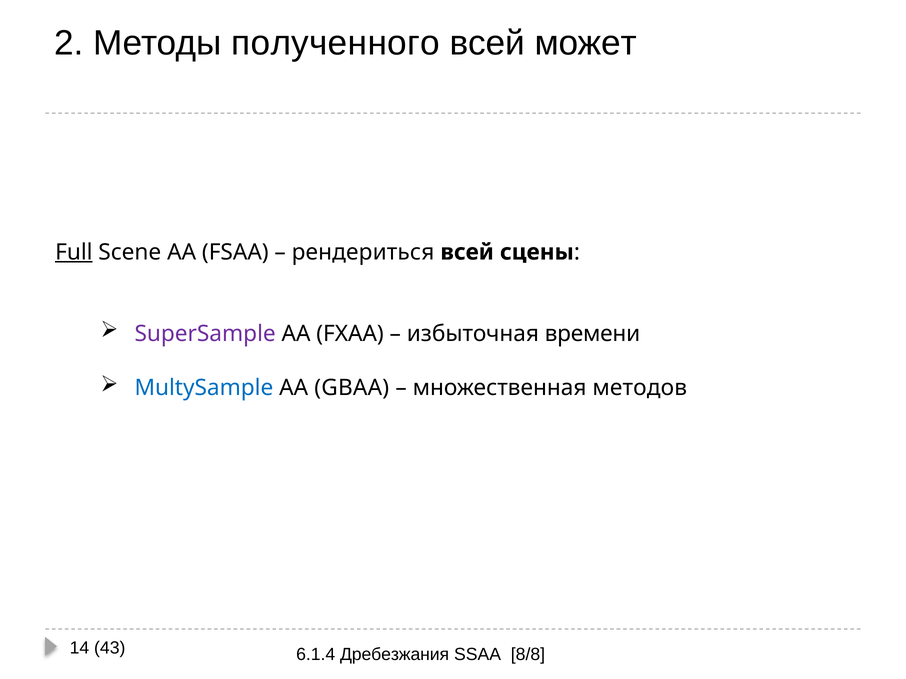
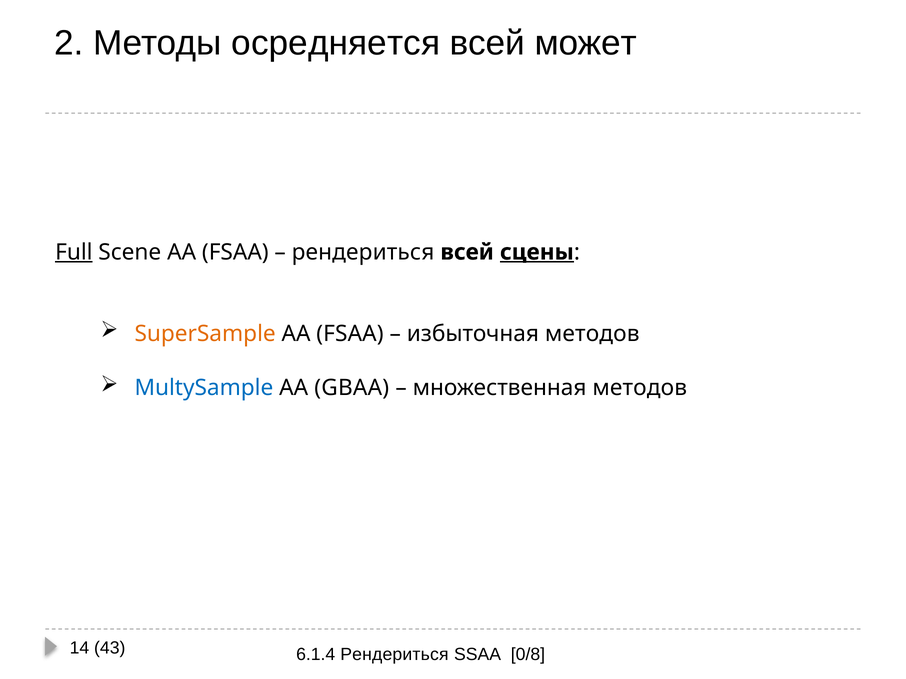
полученного: полученного -> осредняется
сцены underline: none -> present
SuperSample colour: purple -> orange
FXAA at (350, 334): FXAA -> FSAA
избыточная времени: времени -> методов
6.1.4 Дребезжания: Дребезжания -> Рендериться
8/8: 8/8 -> 0/8
